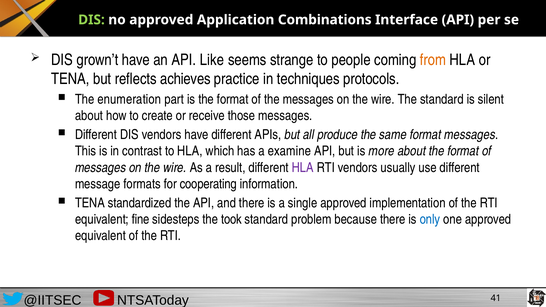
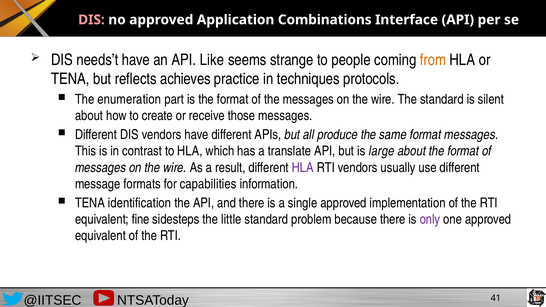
DIS at (91, 20) colour: light green -> pink
grown’t: grown’t -> needs’t
examine: examine -> translate
more: more -> large
cooperating: cooperating -> capabilities
standardized: standardized -> identification
took: took -> little
only colour: blue -> purple
